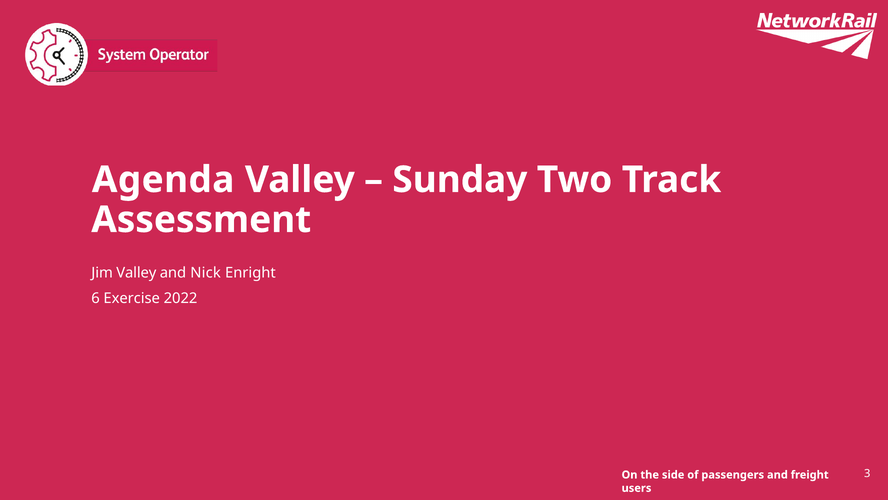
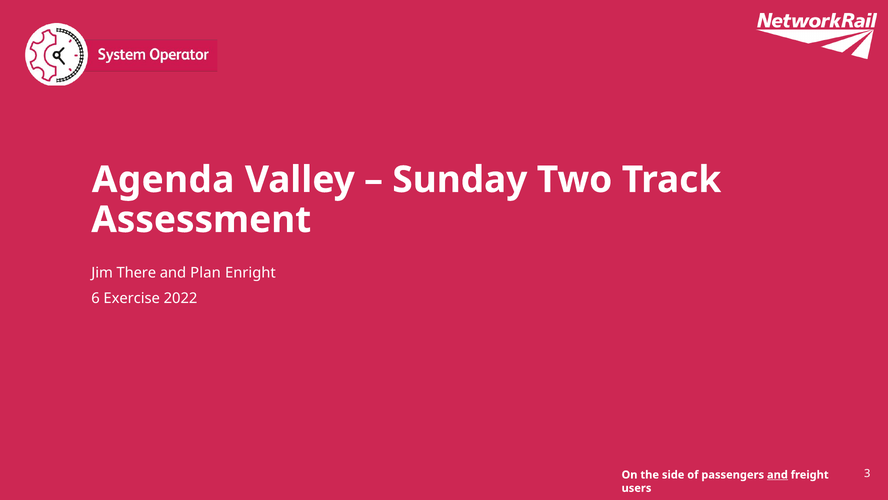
Jim Valley: Valley -> There
Nick: Nick -> Plan
and at (777, 474) underline: none -> present
